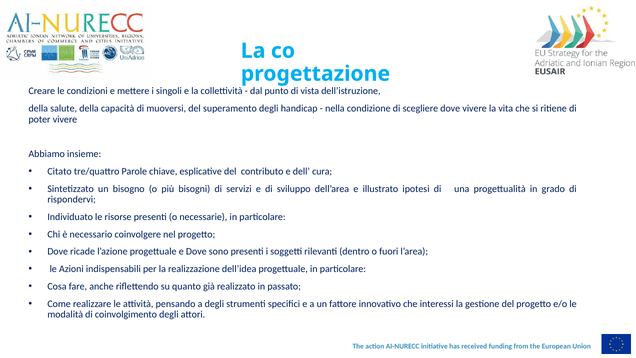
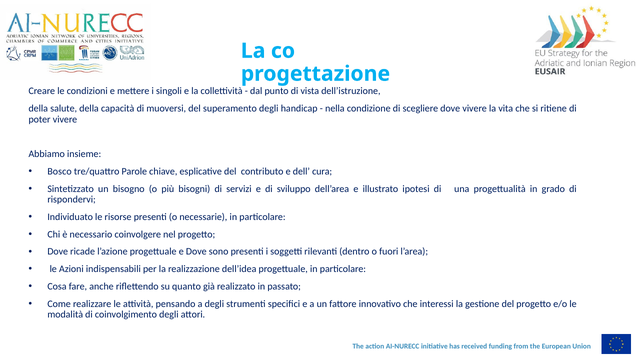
Citato: Citato -> Bosco
